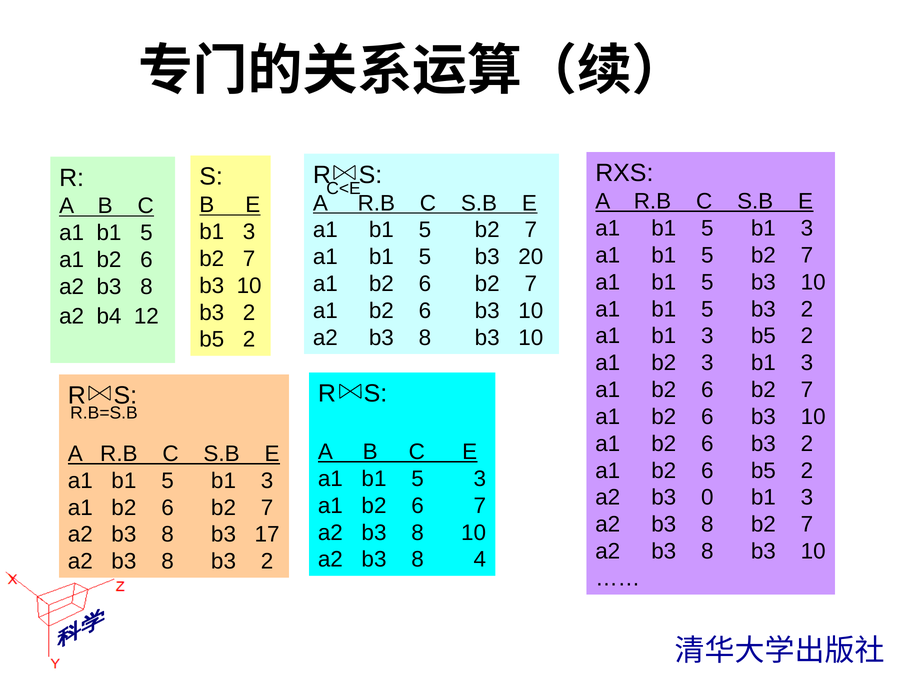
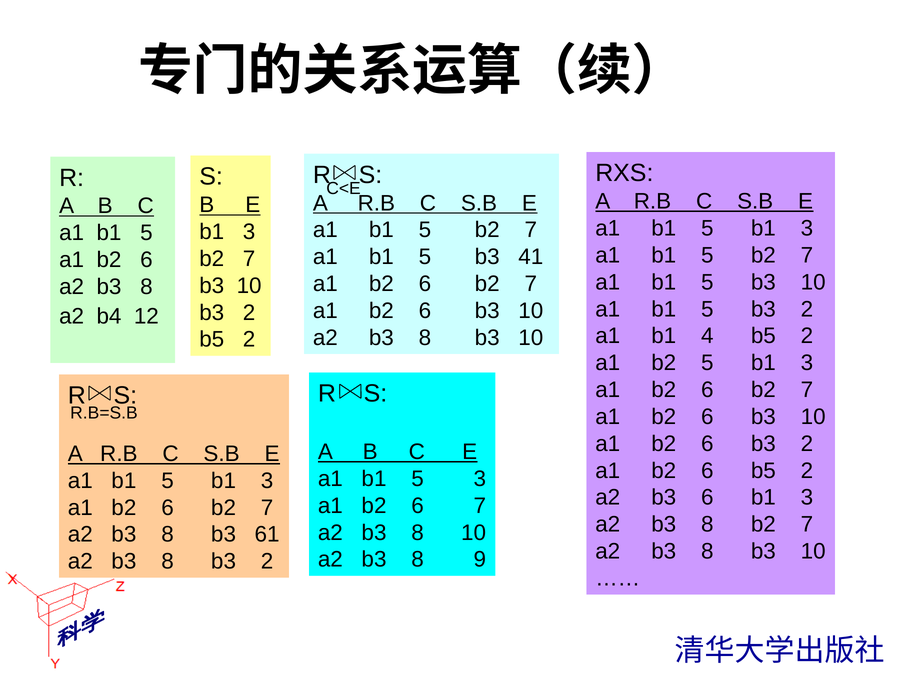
20: 20 -> 41
a1 b1 3: 3 -> 4
b2 3: 3 -> 5
b3 0: 0 -> 6
17: 17 -> 61
4: 4 -> 9
